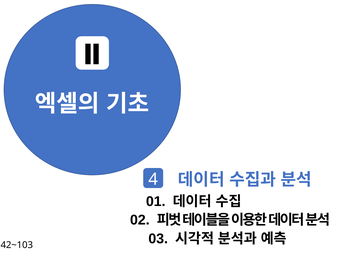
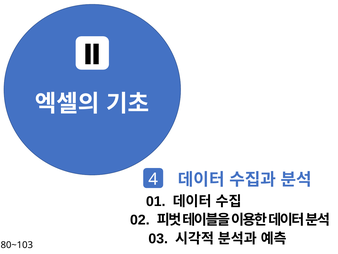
42~103: 42~103 -> 80~103
